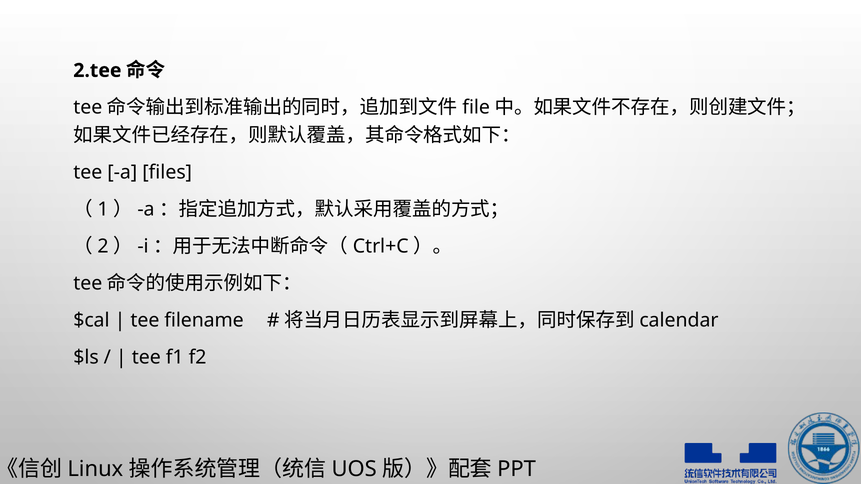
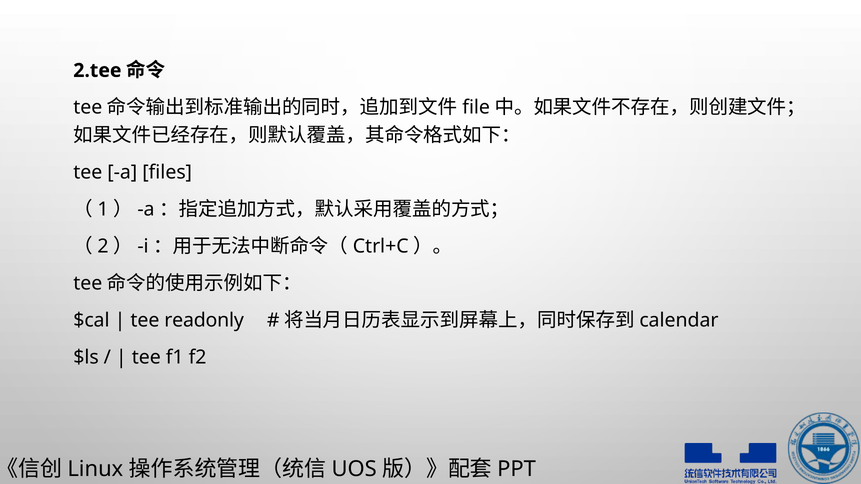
filename: filename -> readonly
